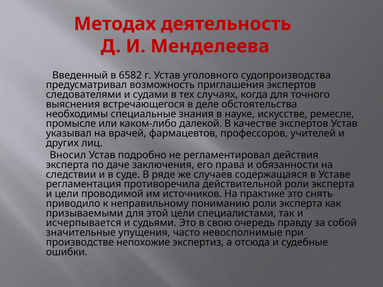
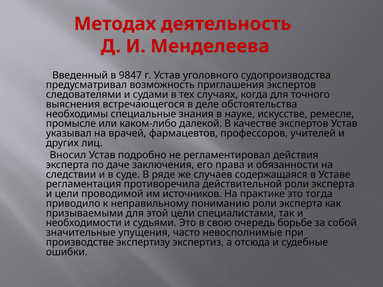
6582: 6582 -> 9847
снять: снять -> тогда
исчерпывается: исчерпывается -> необходимости
правду: правду -> борьбе
непохожие: непохожие -> экспертизу
